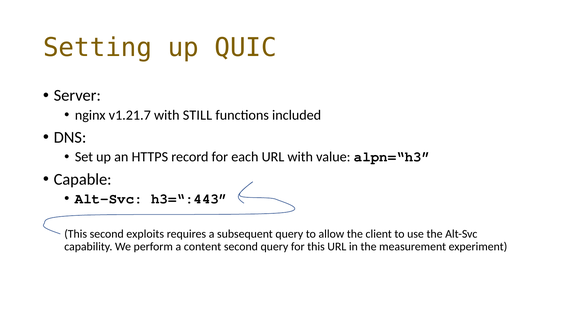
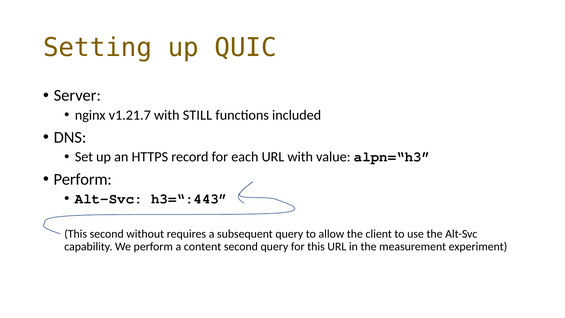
Capable at (83, 179): Capable -> Perform
exploits: exploits -> without
